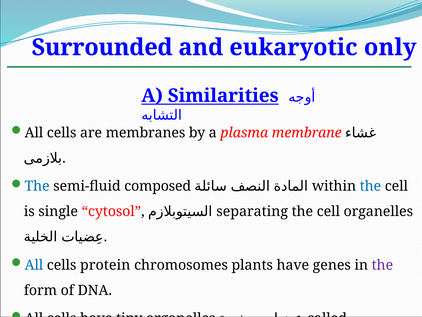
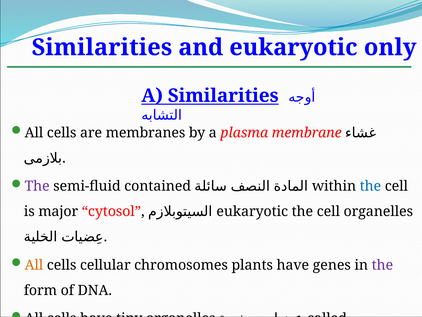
Surrounded at (102, 47): Surrounded -> Similarities
The at (37, 186) colour: blue -> purple
composed: composed -> contained
single: single -> major
separating at (252, 211): separating -> eukaryotic
All at (34, 265) colour: blue -> orange
protein: protein -> cellular
